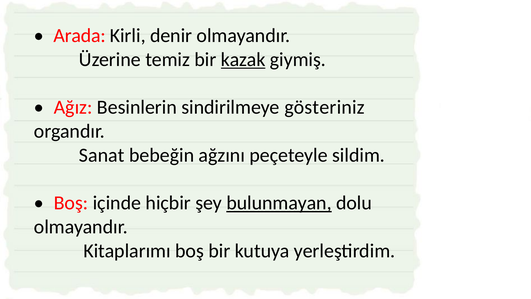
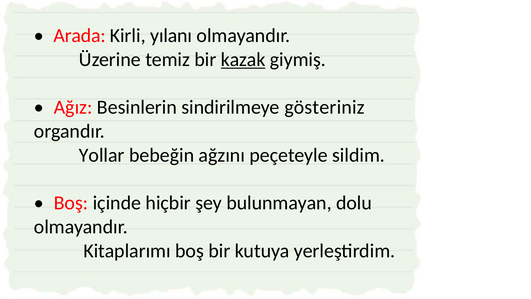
denir: denir -> yılanı
Sanat: Sanat -> Yollar
bulunmayan underline: present -> none
